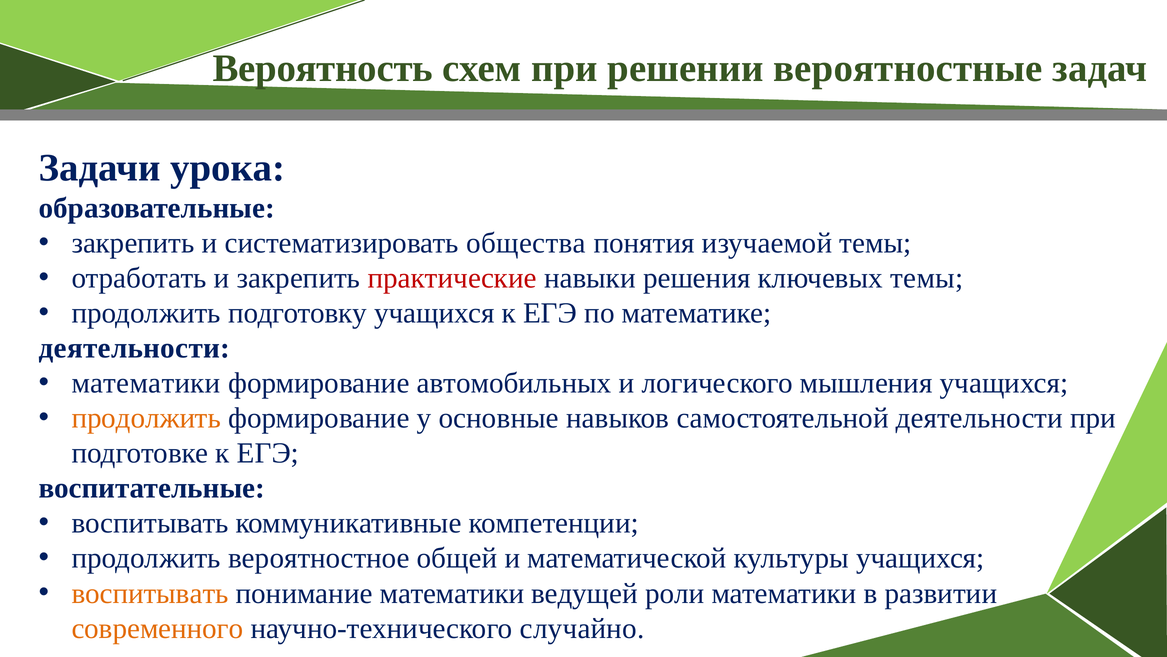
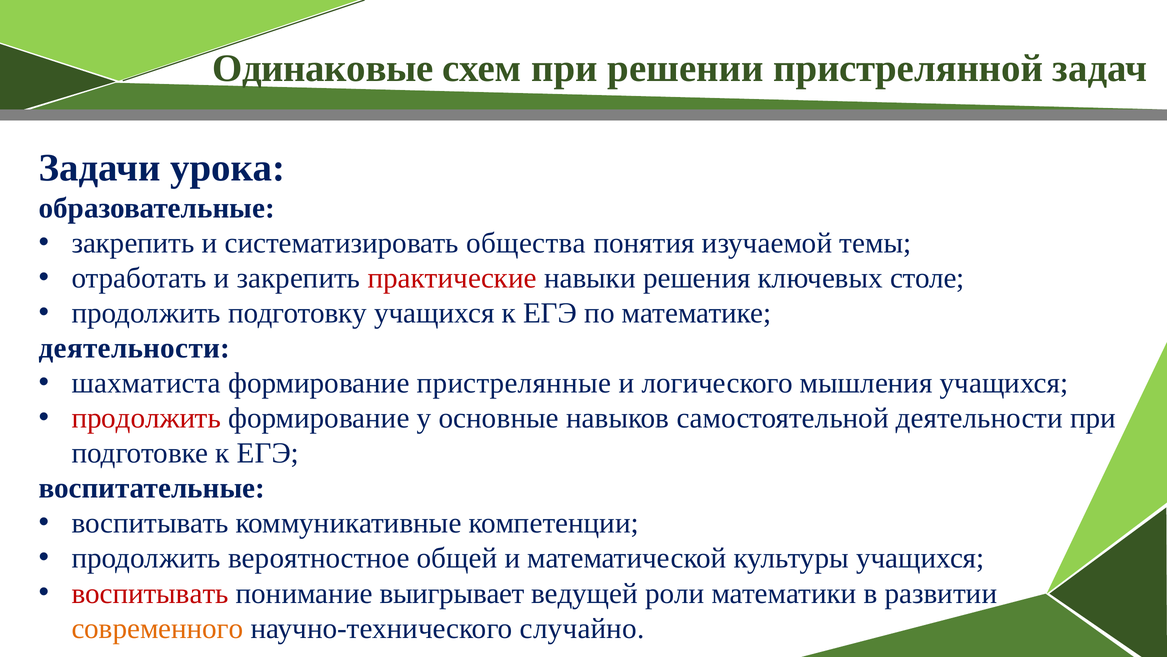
Вероятность: Вероятность -> Одинаковые
вероятностные: вероятностные -> пристрелянной
ключевых темы: темы -> столе
математики at (146, 383): математики -> шахматиста
автомобильных: автомобильных -> пристрелянные
продолжить at (146, 418) colour: orange -> red
воспитывать at (150, 593) colour: orange -> red
понимание математики: математики -> выигрывает
